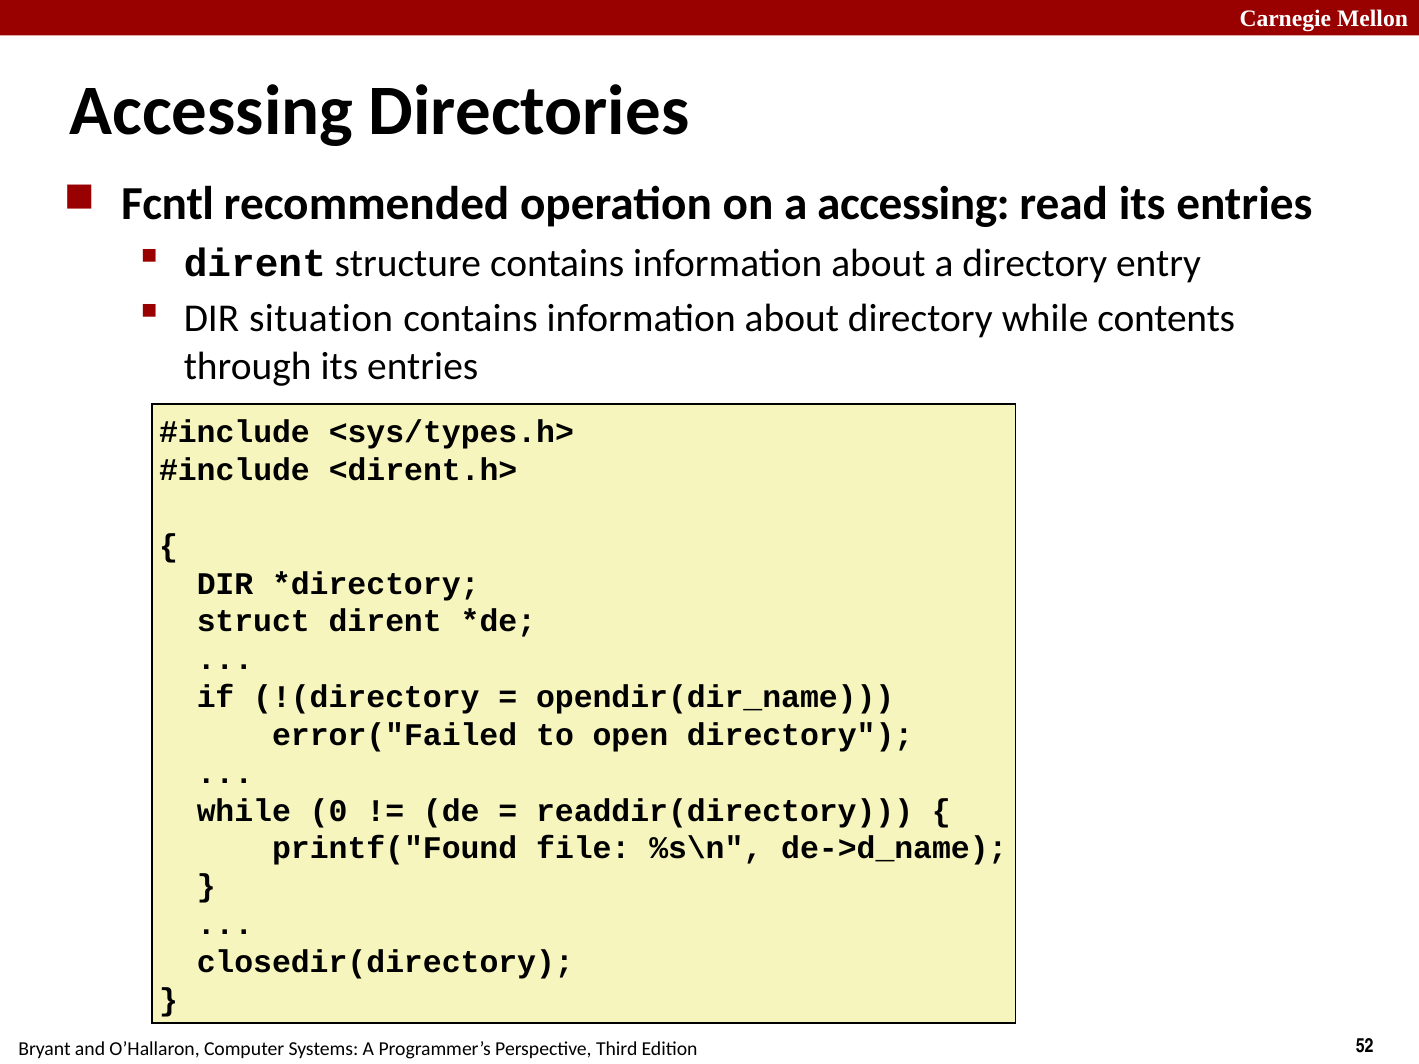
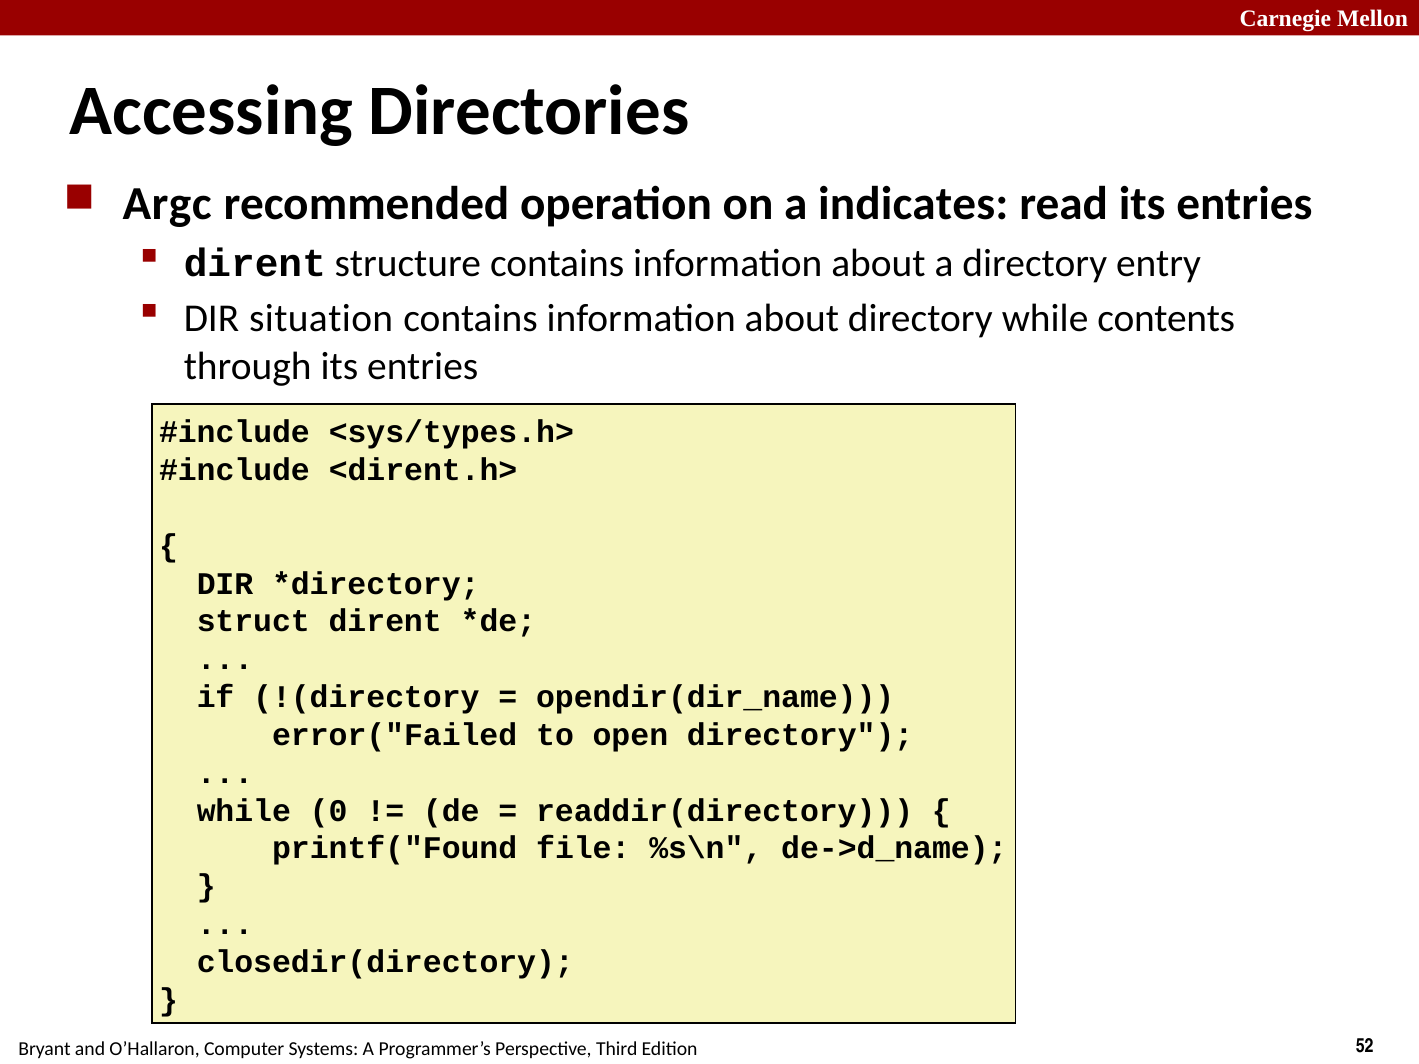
Fcntl: Fcntl -> Argc
a accessing: accessing -> indicates
